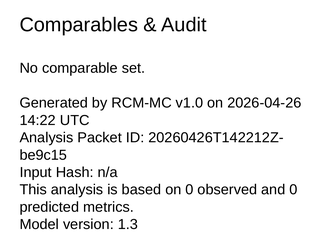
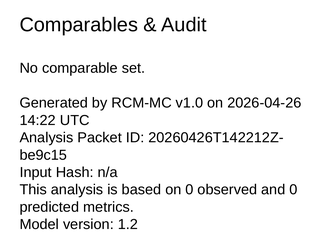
1.3: 1.3 -> 1.2
